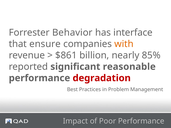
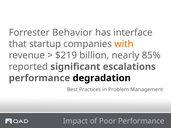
ensure: ensure -> startup
$861: $861 -> $219
reasonable: reasonable -> escalations
degradation colour: red -> black
